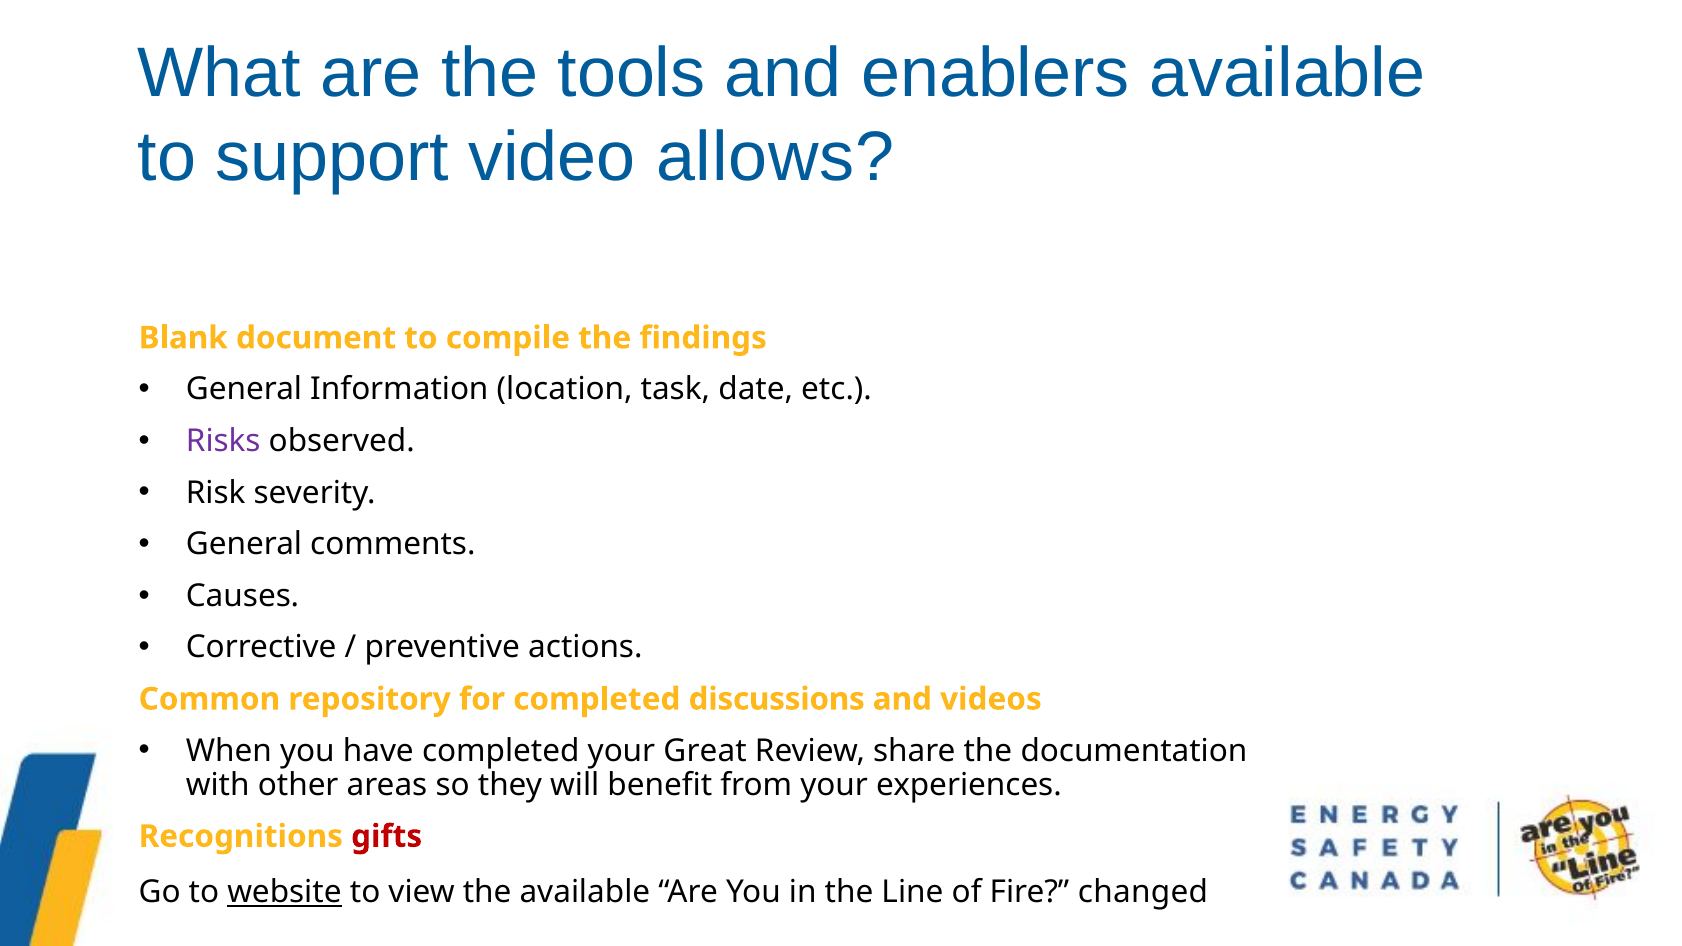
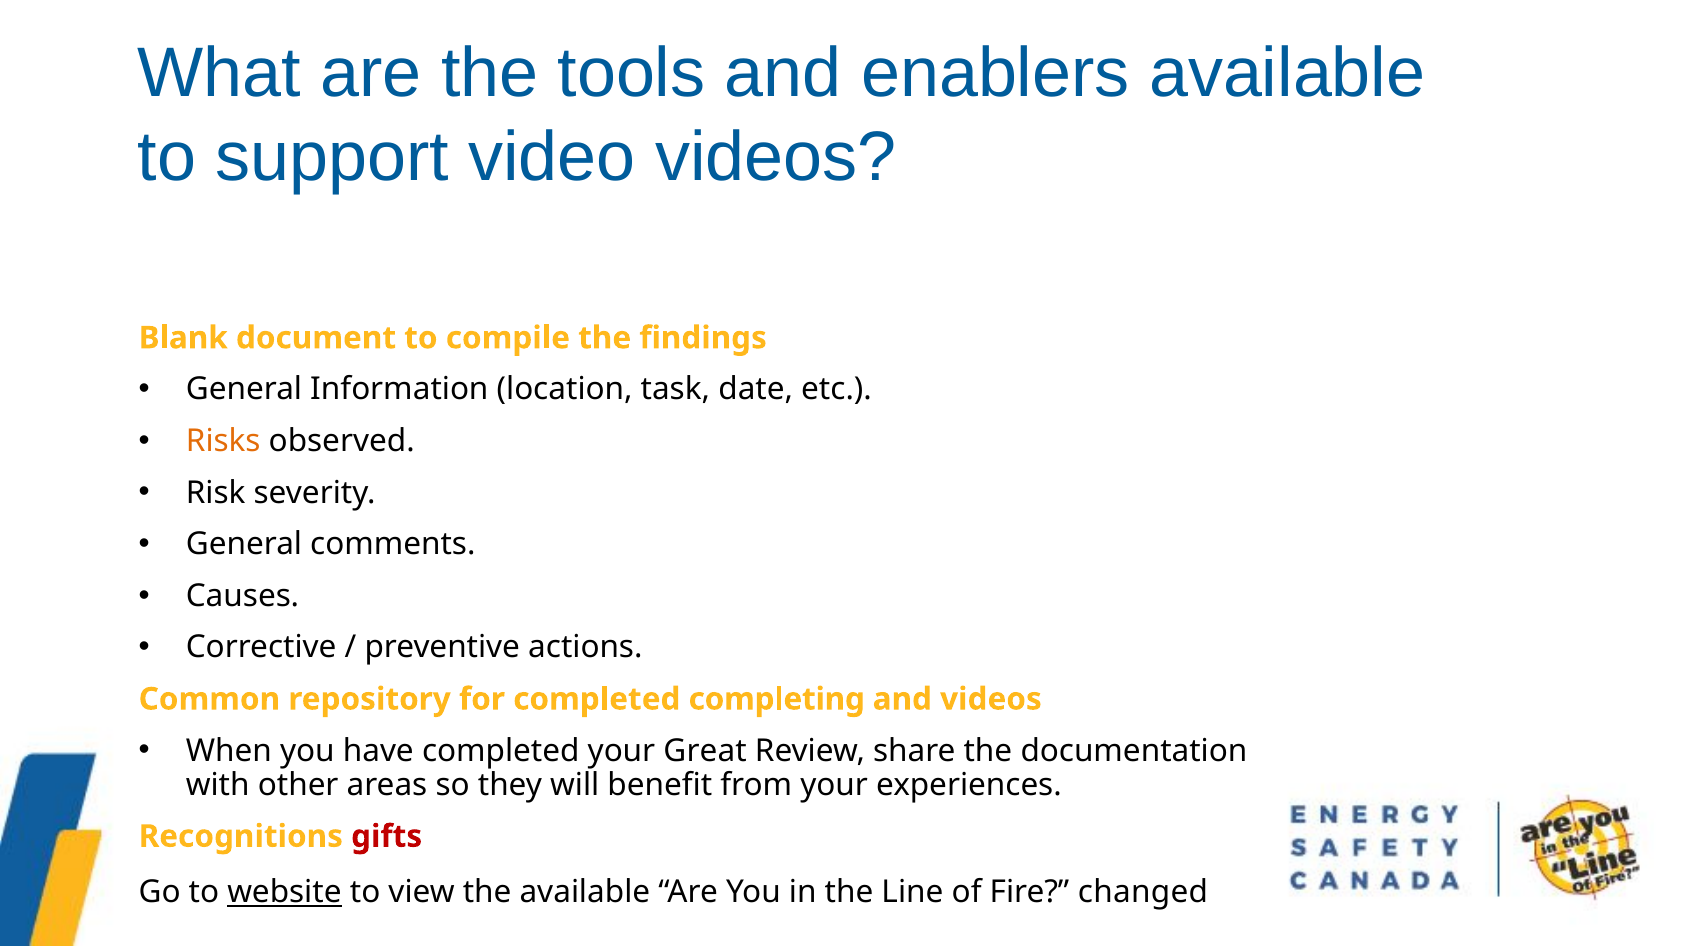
video allows: allows -> videos
Risks colour: purple -> orange
discussions: discussions -> completing
